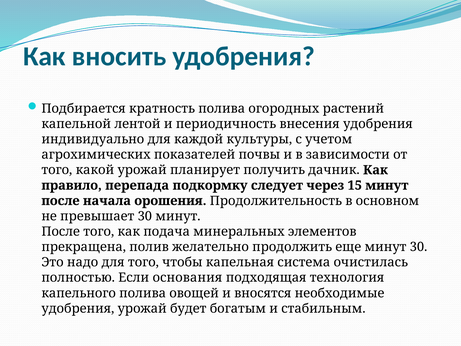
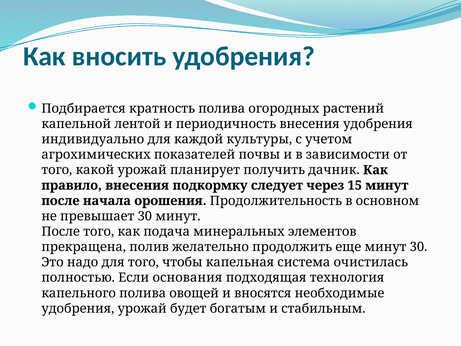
правило перепада: перепада -> внесения
